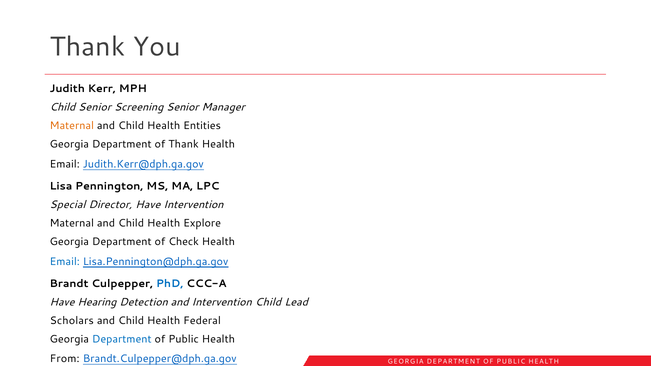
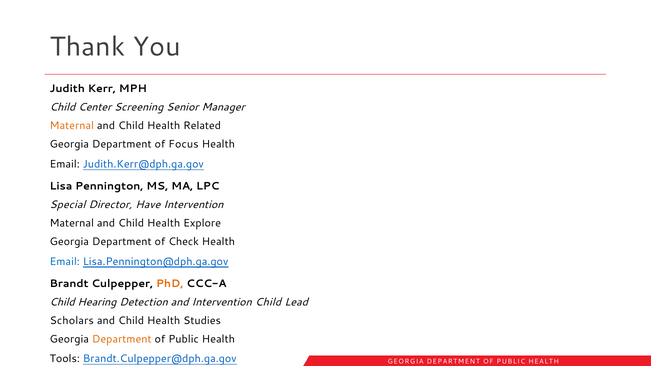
Child Senior: Senior -> Center
Entities: Entities -> Related
of Thank: Thank -> Focus
PhD colour: blue -> orange
Have at (62, 302): Have -> Child
Federal: Federal -> Studies
Department at (122, 339) colour: blue -> orange
From: From -> Tools
